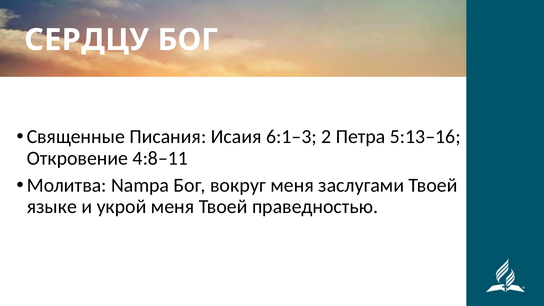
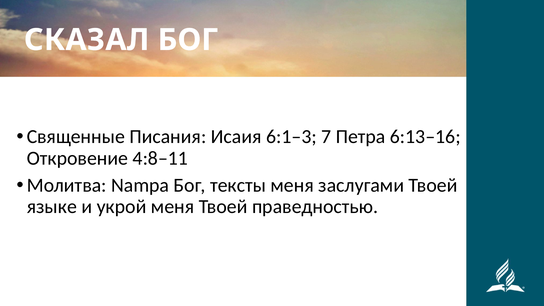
СЕРДЦУ: СЕРДЦУ -> СКАЗАЛ
2: 2 -> 7
5:13–16: 5:13–16 -> 6:13–16
вокруг: вокруг -> тексты
